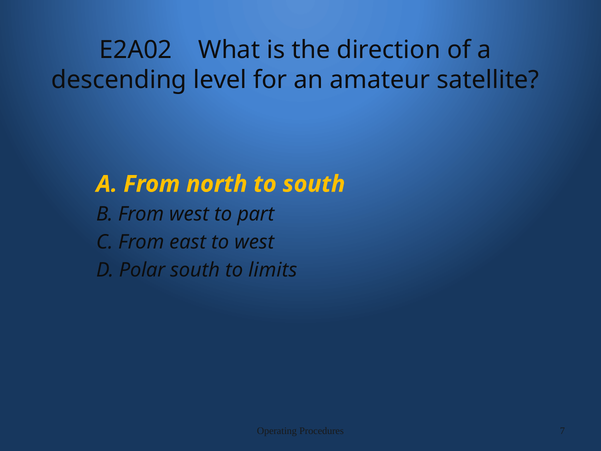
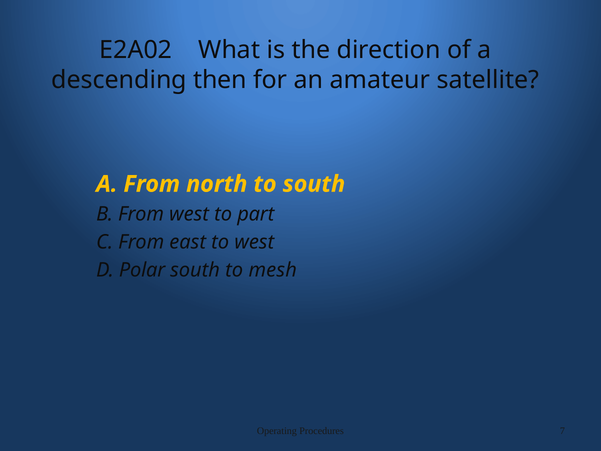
level: level -> then
limits: limits -> mesh
